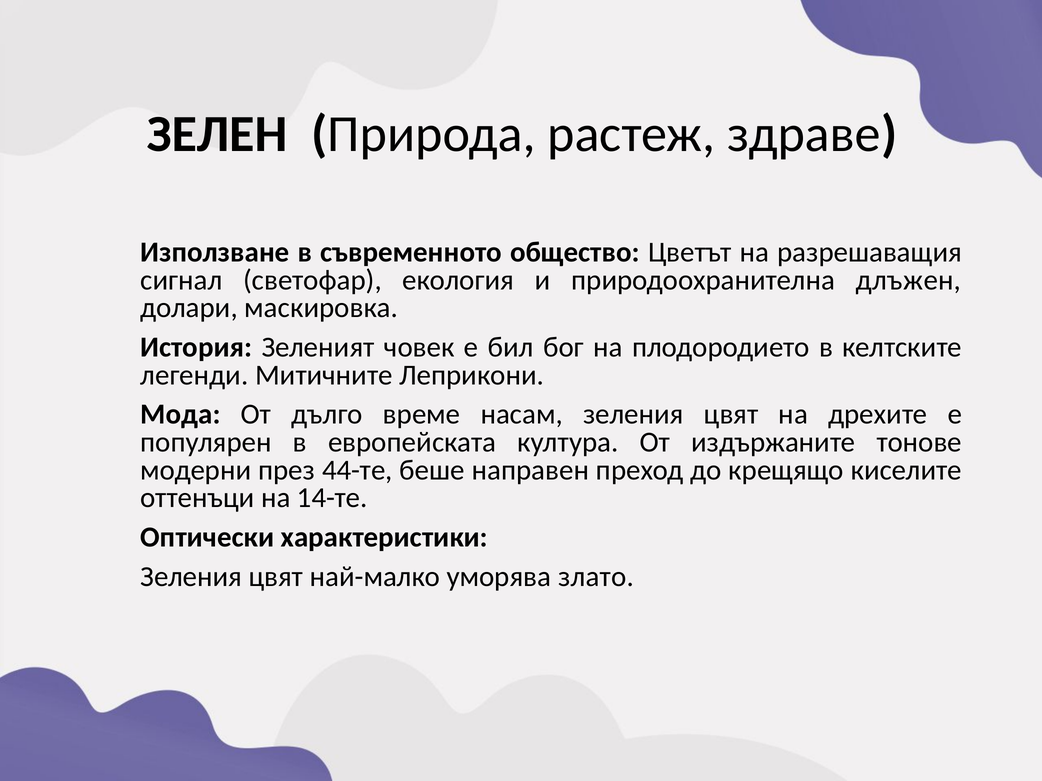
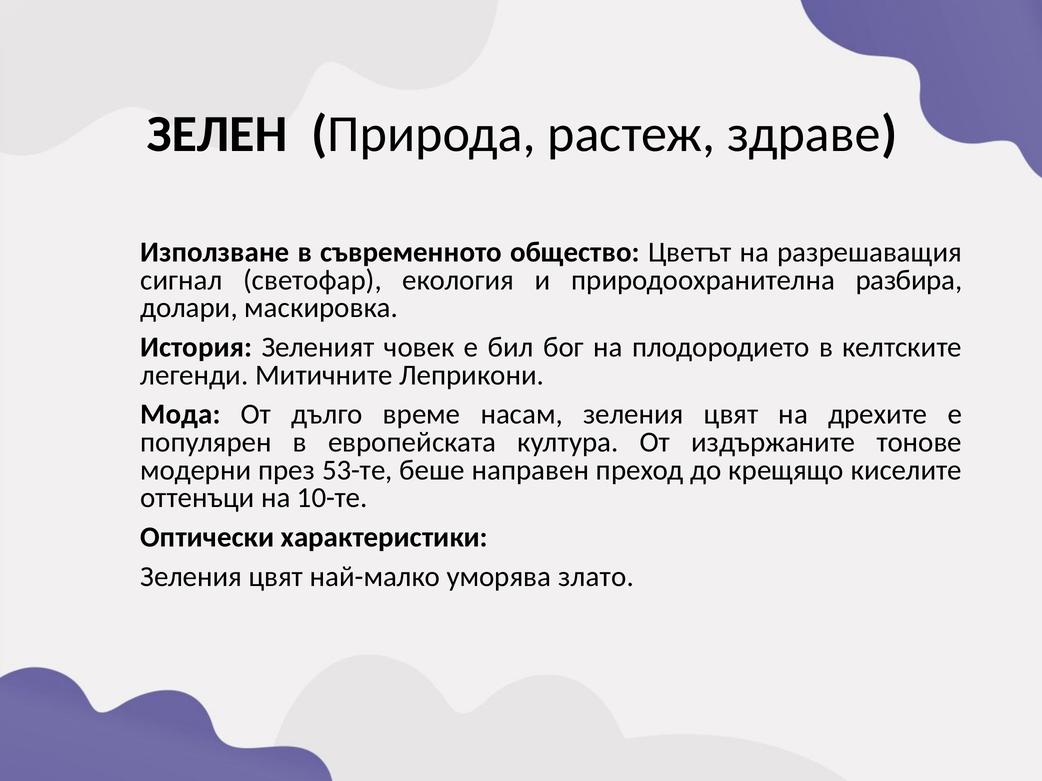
длъжен: длъжен -> разбира
44-те: 44-те -> 53-те
14-те: 14-те -> 10-те
